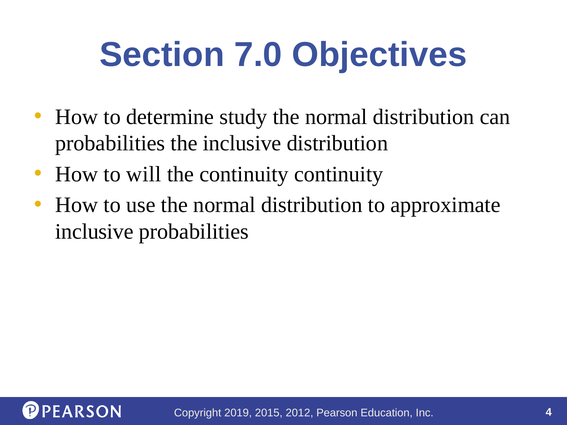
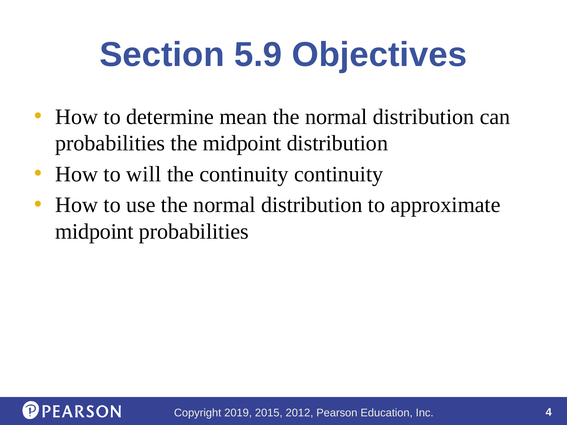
7.0: 7.0 -> 5.9
study: study -> mean
the inclusive: inclusive -> midpoint
inclusive at (94, 232): inclusive -> midpoint
